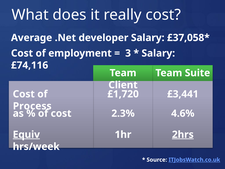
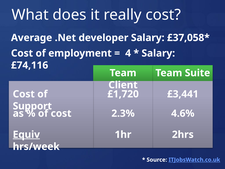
3: 3 -> 4
Process: Process -> Support
2hrs underline: present -> none
